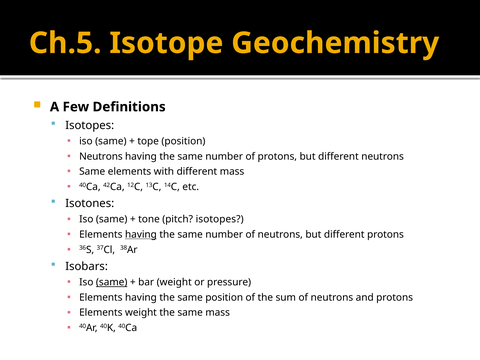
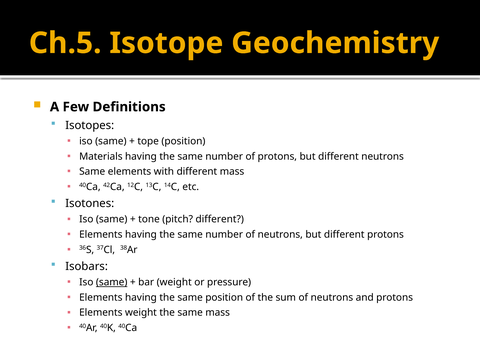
Neutrons at (101, 156): Neutrons -> Materials
pitch isotopes: isotopes -> different
having at (141, 235) underline: present -> none
